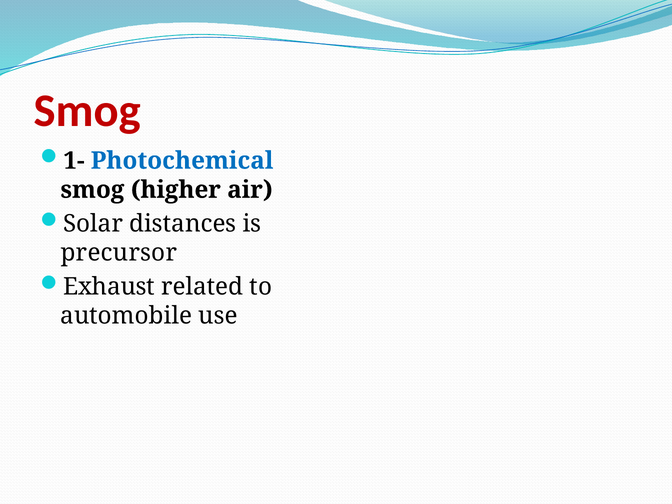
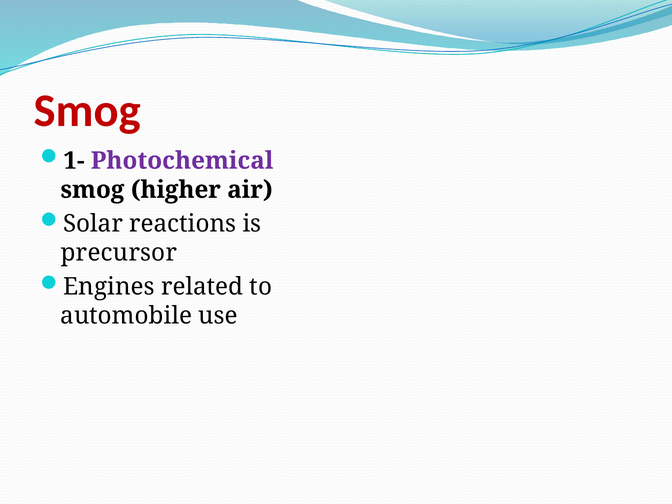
Photochemical colour: blue -> purple
distances: distances -> reactions
Exhaust: Exhaust -> Engines
